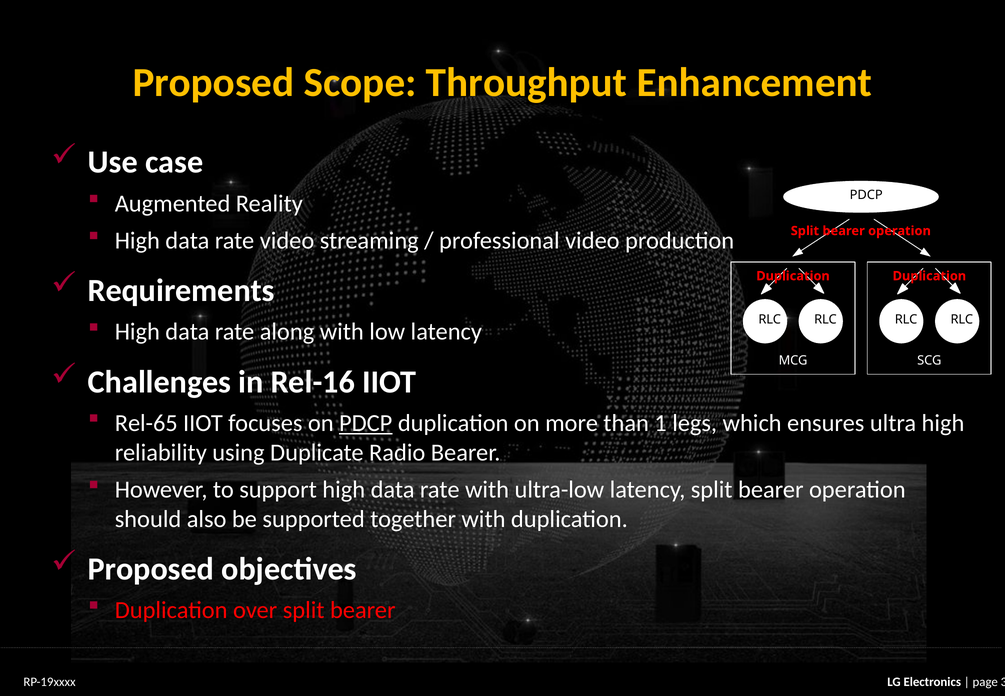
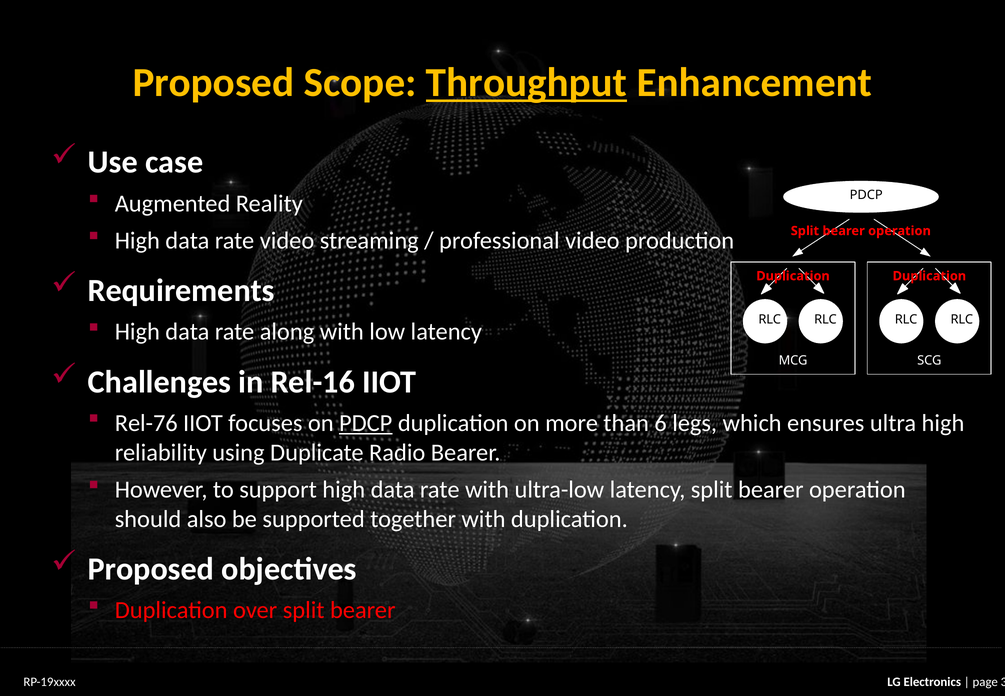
Throughput underline: none -> present
Rel-65: Rel-65 -> Rel-76
1: 1 -> 6
